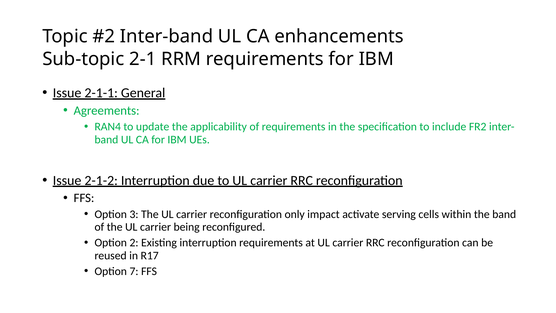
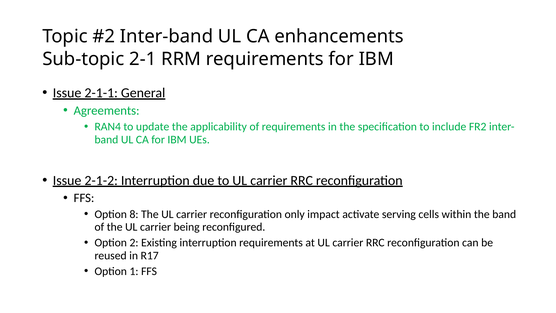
3: 3 -> 8
7: 7 -> 1
